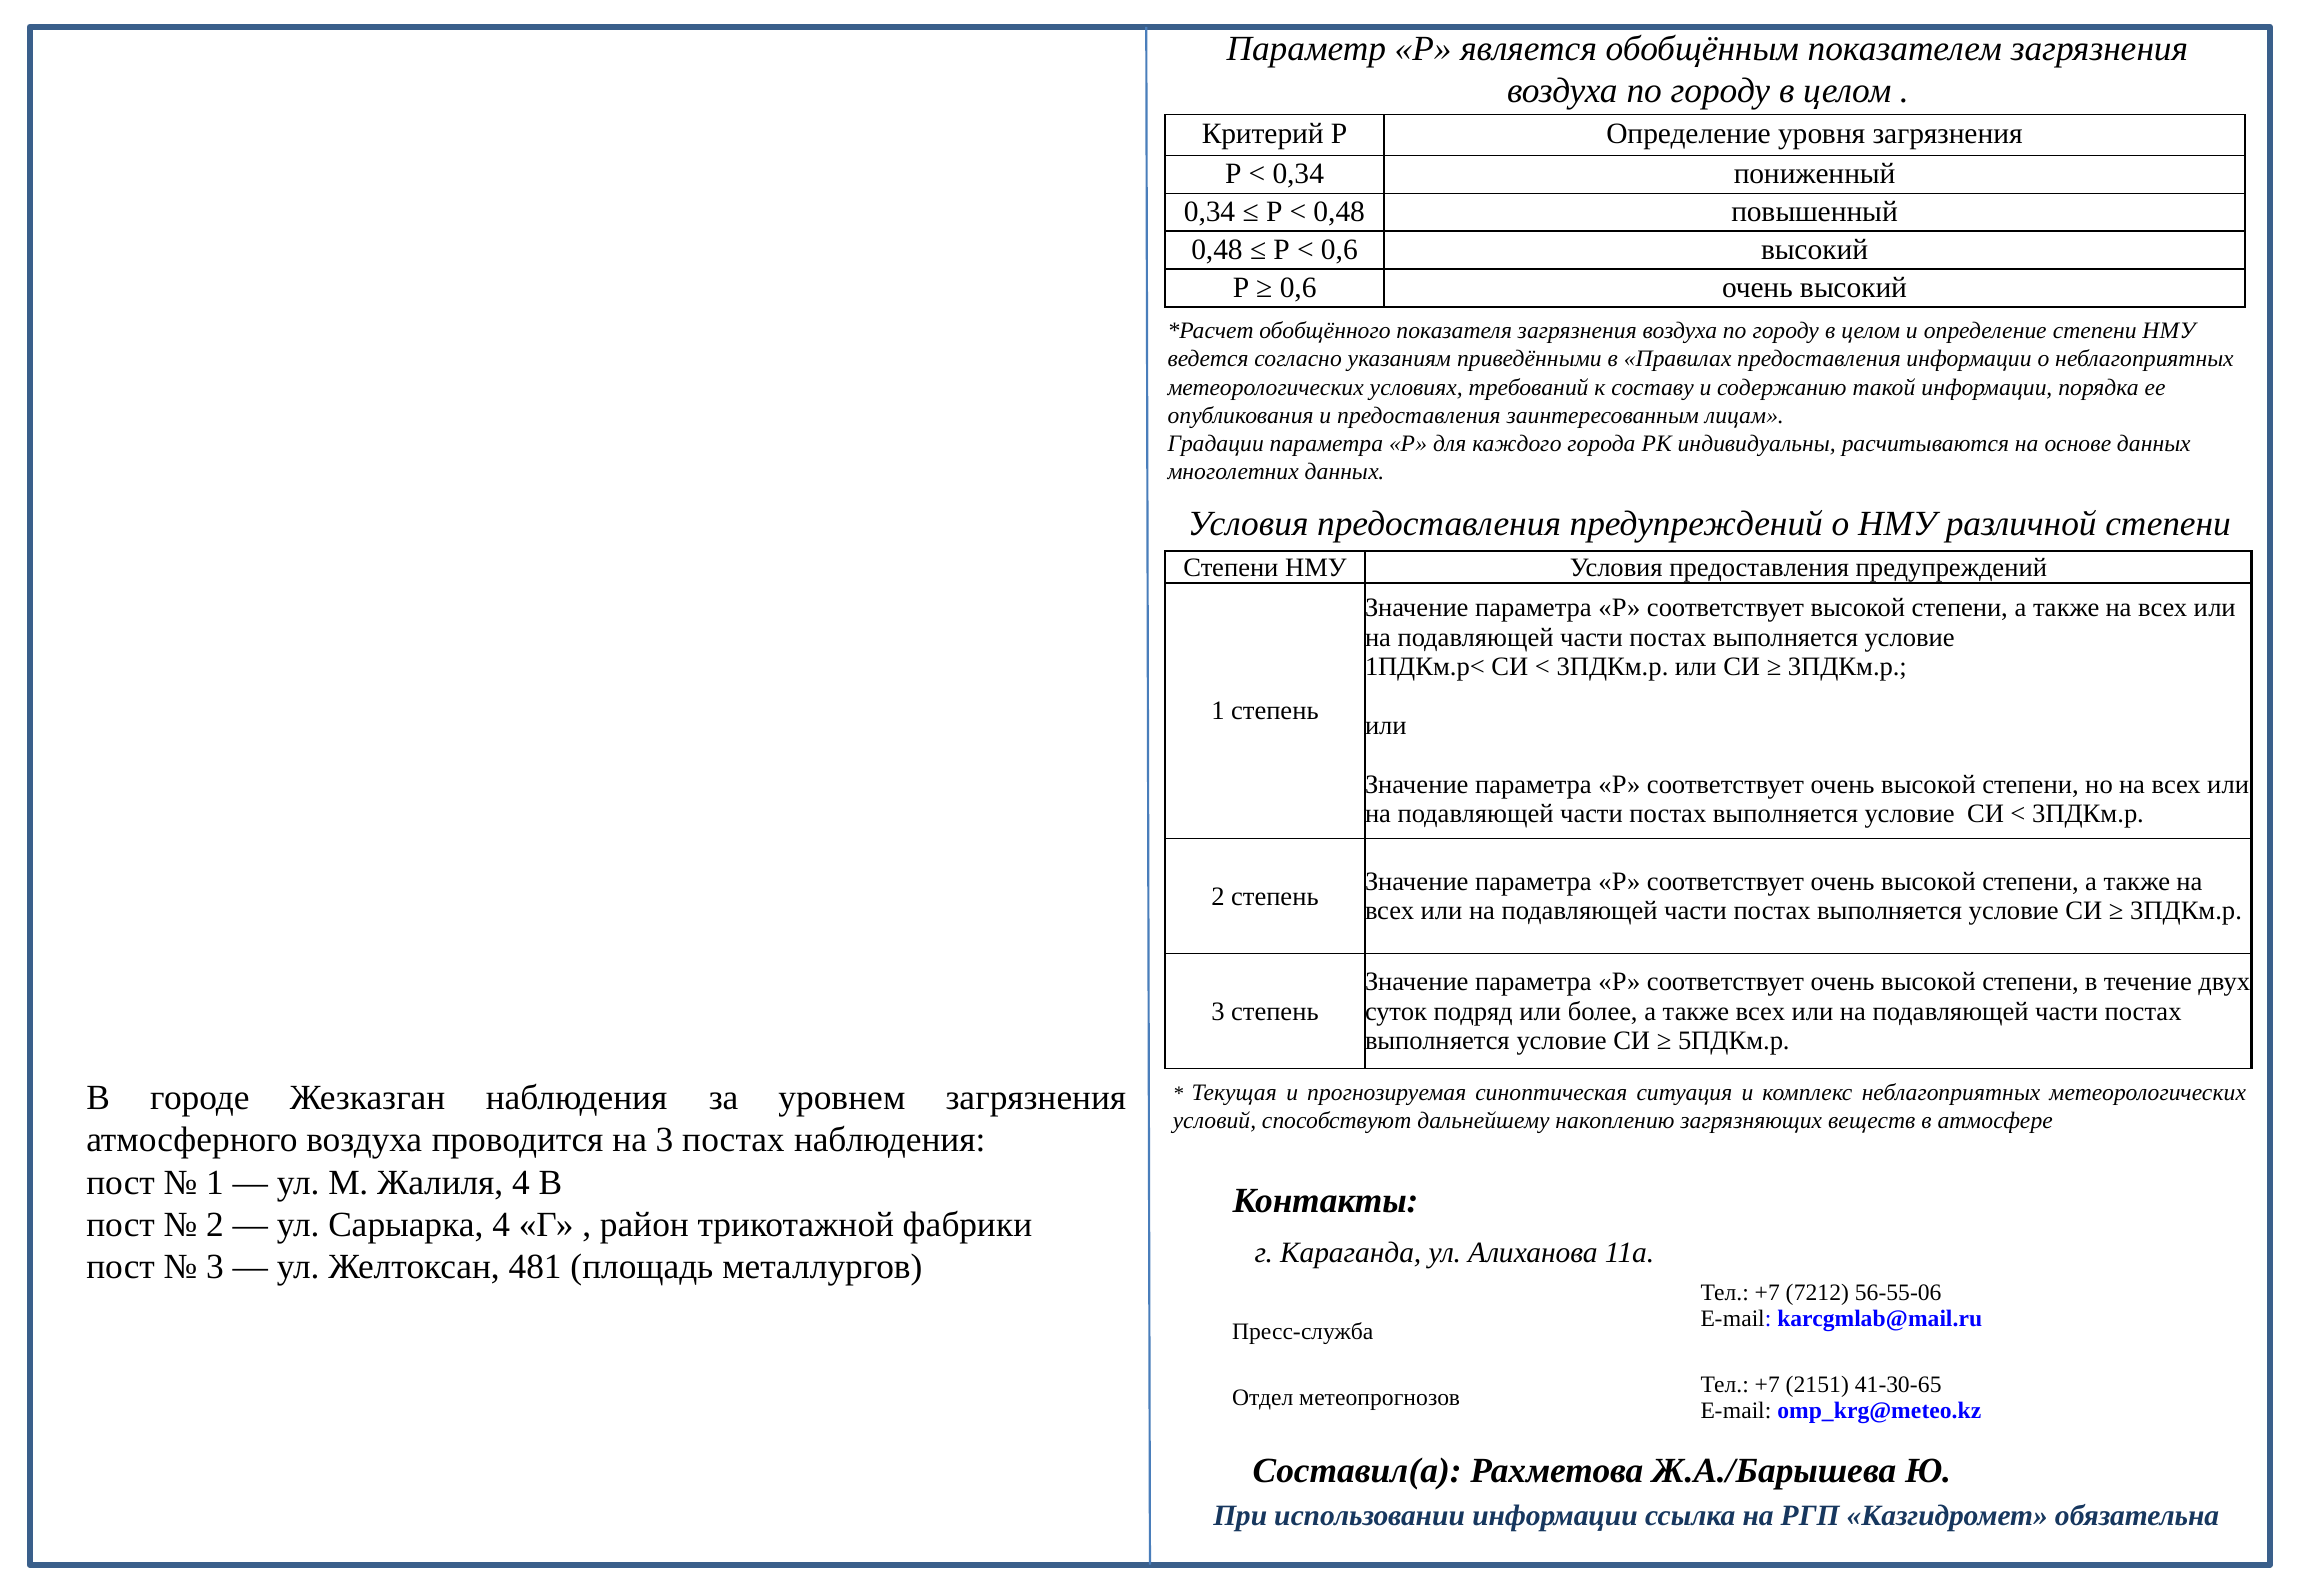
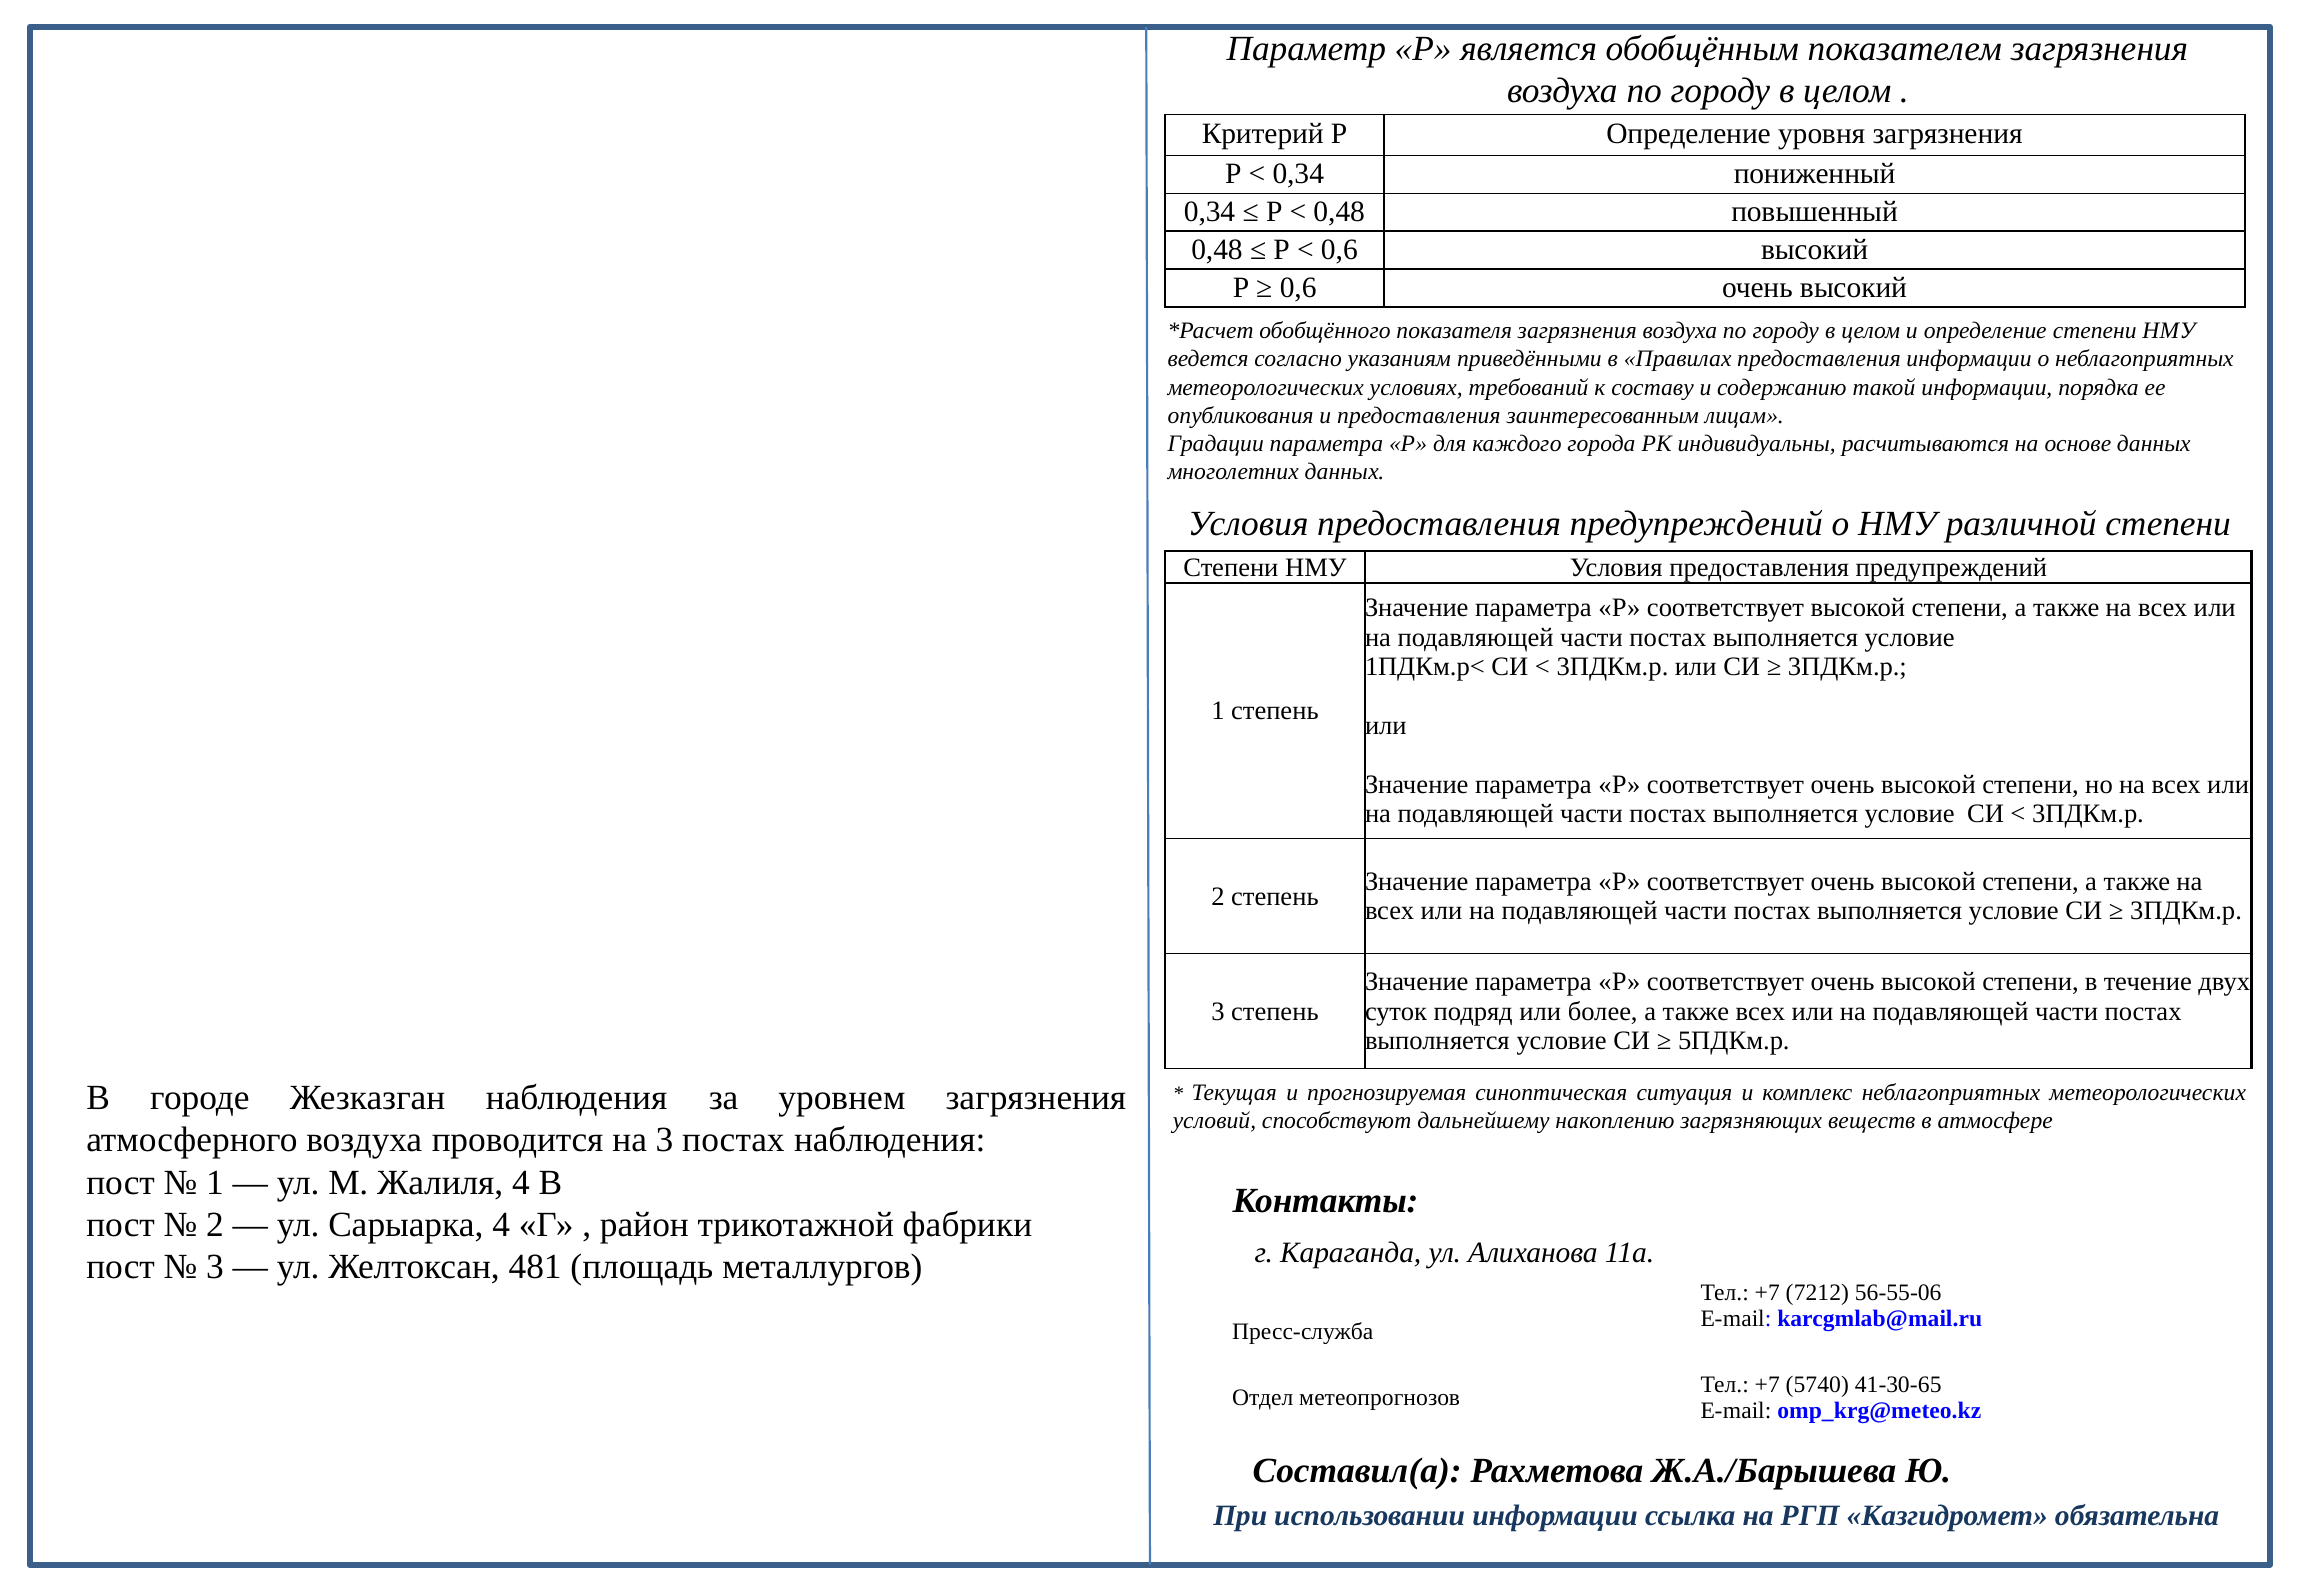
2151: 2151 -> 5740
